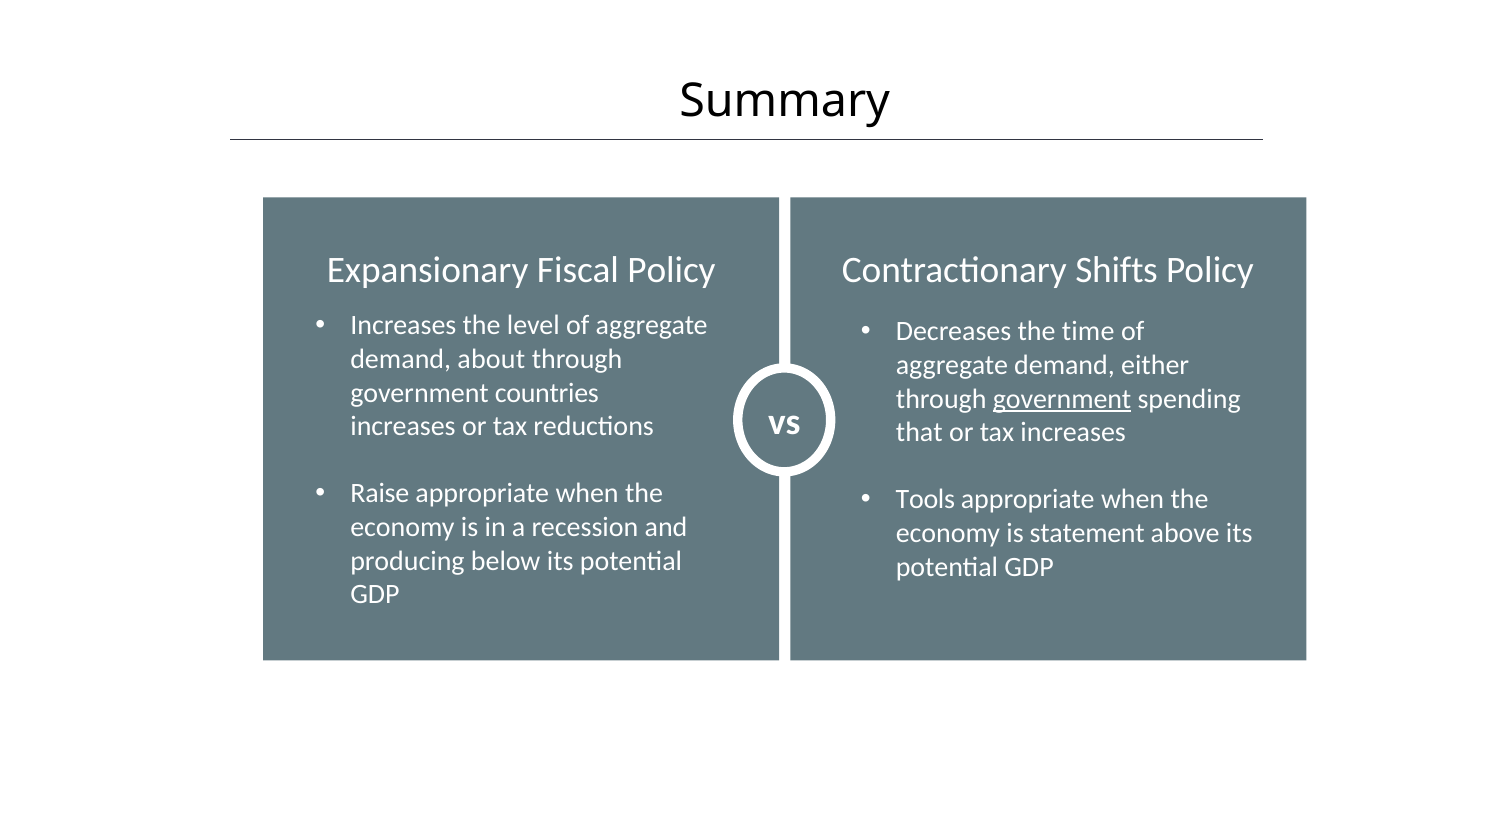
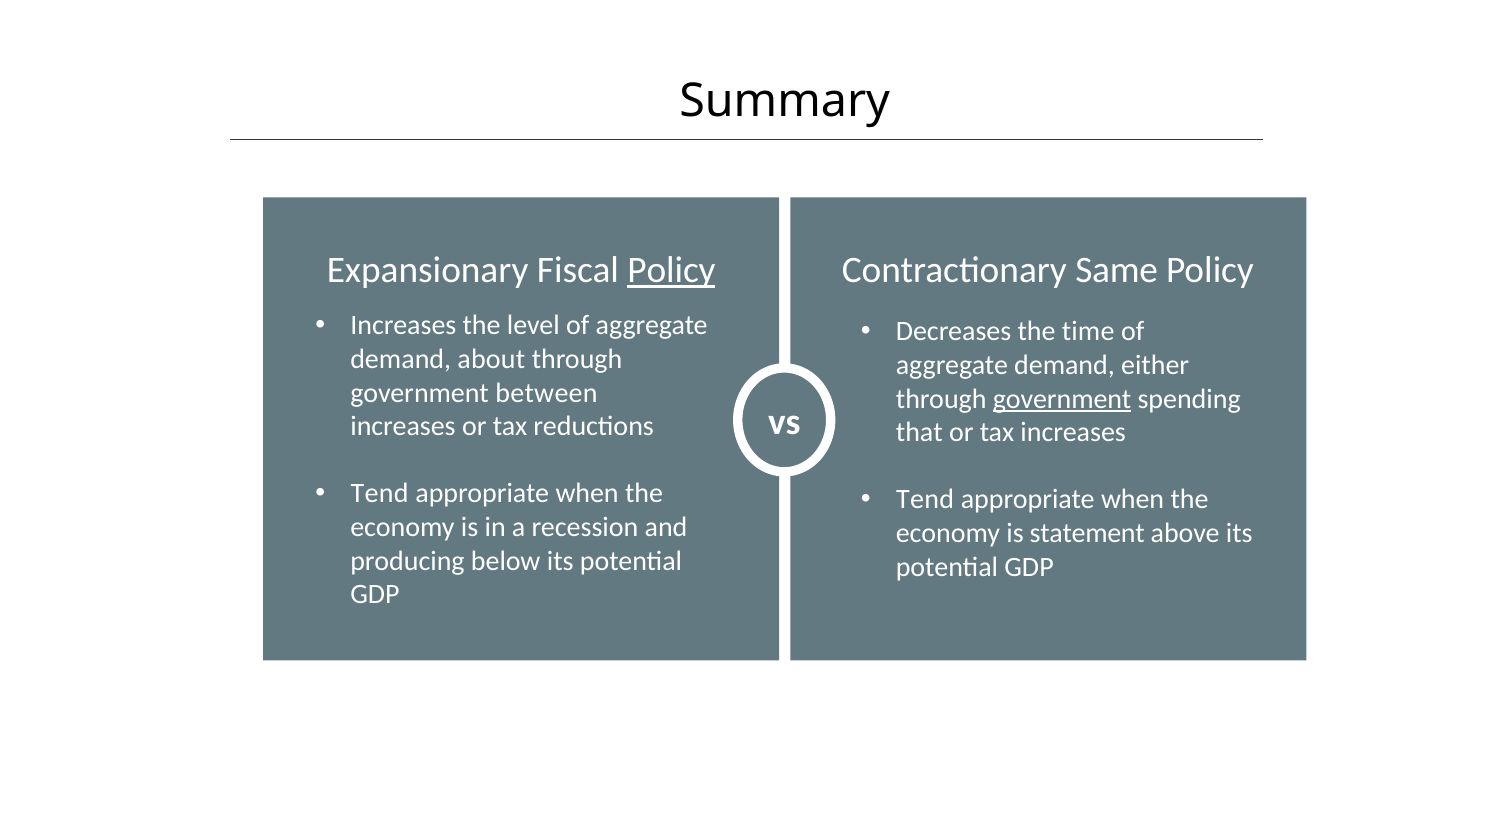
Policy at (671, 270) underline: none -> present
Shifts: Shifts -> Same
countries: countries -> between
Raise at (380, 494): Raise -> Tend
Tools at (925, 500): Tools -> Tend
